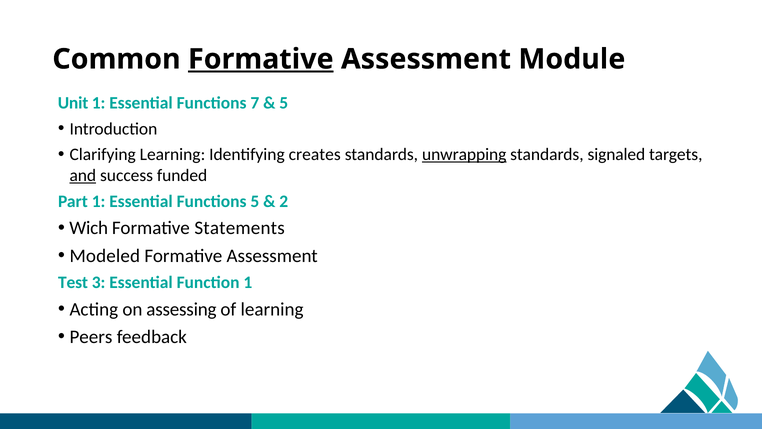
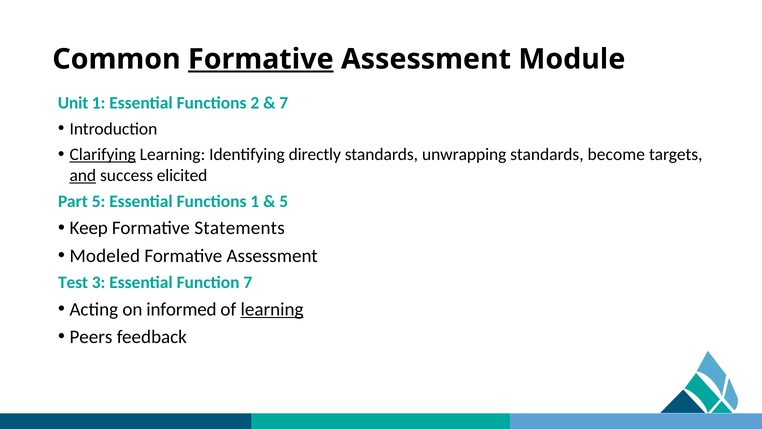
7: 7 -> 2
5 at (284, 103): 5 -> 7
Clarifying underline: none -> present
creates: creates -> directly
unwrapping underline: present -> none
signaled: signaled -> become
funded: funded -> elicited
Part 1: 1 -> 5
Functions 5: 5 -> 1
2 at (284, 201): 2 -> 5
Wich: Wich -> Keep
Function 1: 1 -> 7
assessing: assessing -> informed
learning at (272, 309) underline: none -> present
